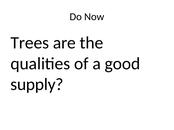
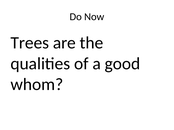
supply: supply -> whom
